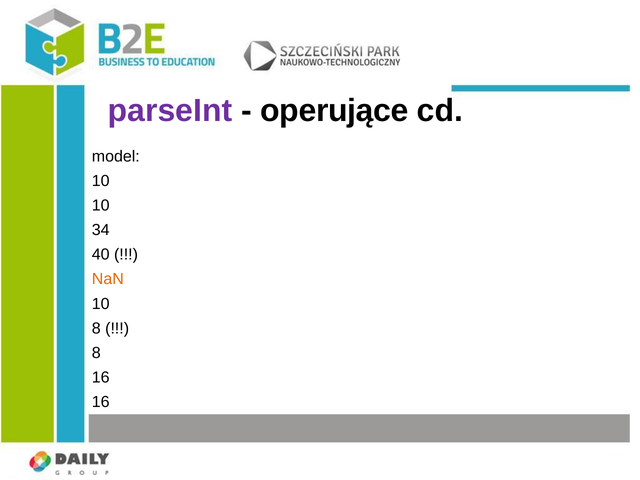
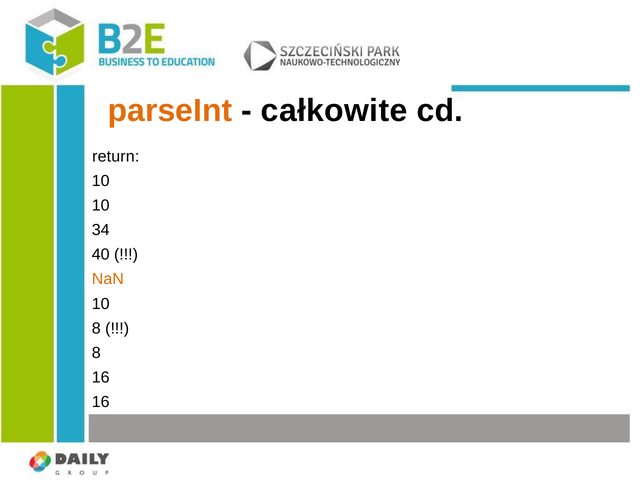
parseInt colour: purple -> orange
operujące: operujące -> całkowite
model: model -> return
